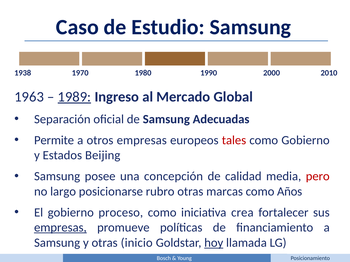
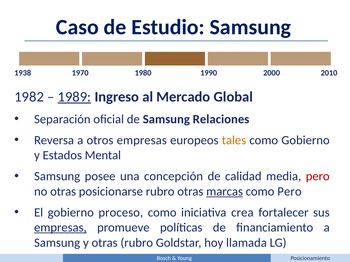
1963: 1963 -> 1982
Adecuadas: Adecuadas -> Relaciones
Permite: Permite -> Reversa
tales colour: red -> orange
Beijing: Beijing -> Mental
no largo: largo -> otras
marcas underline: none -> present
como Años: Años -> Pero
otras inicio: inicio -> rubro
hoy underline: present -> none
